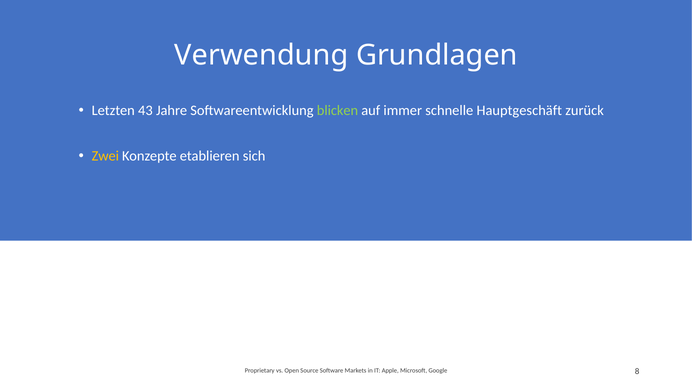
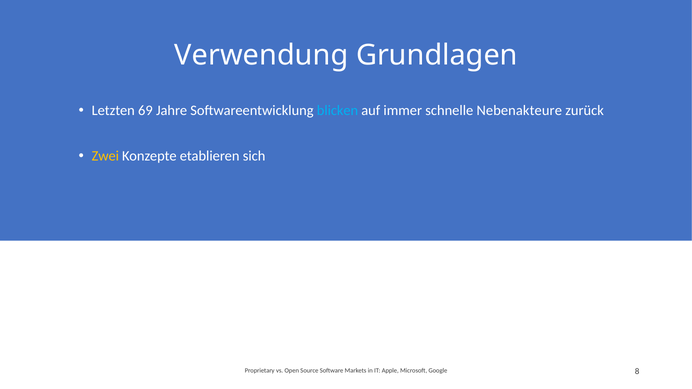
43: 43 -> 69
blicken colour: light green -> light blue
Hauptgeschäft: Hauptgeschäft -> Nebenakteure
